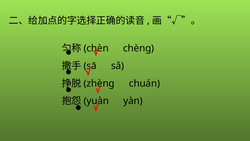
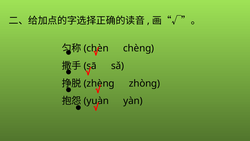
chuán: chuán -> zhòng
